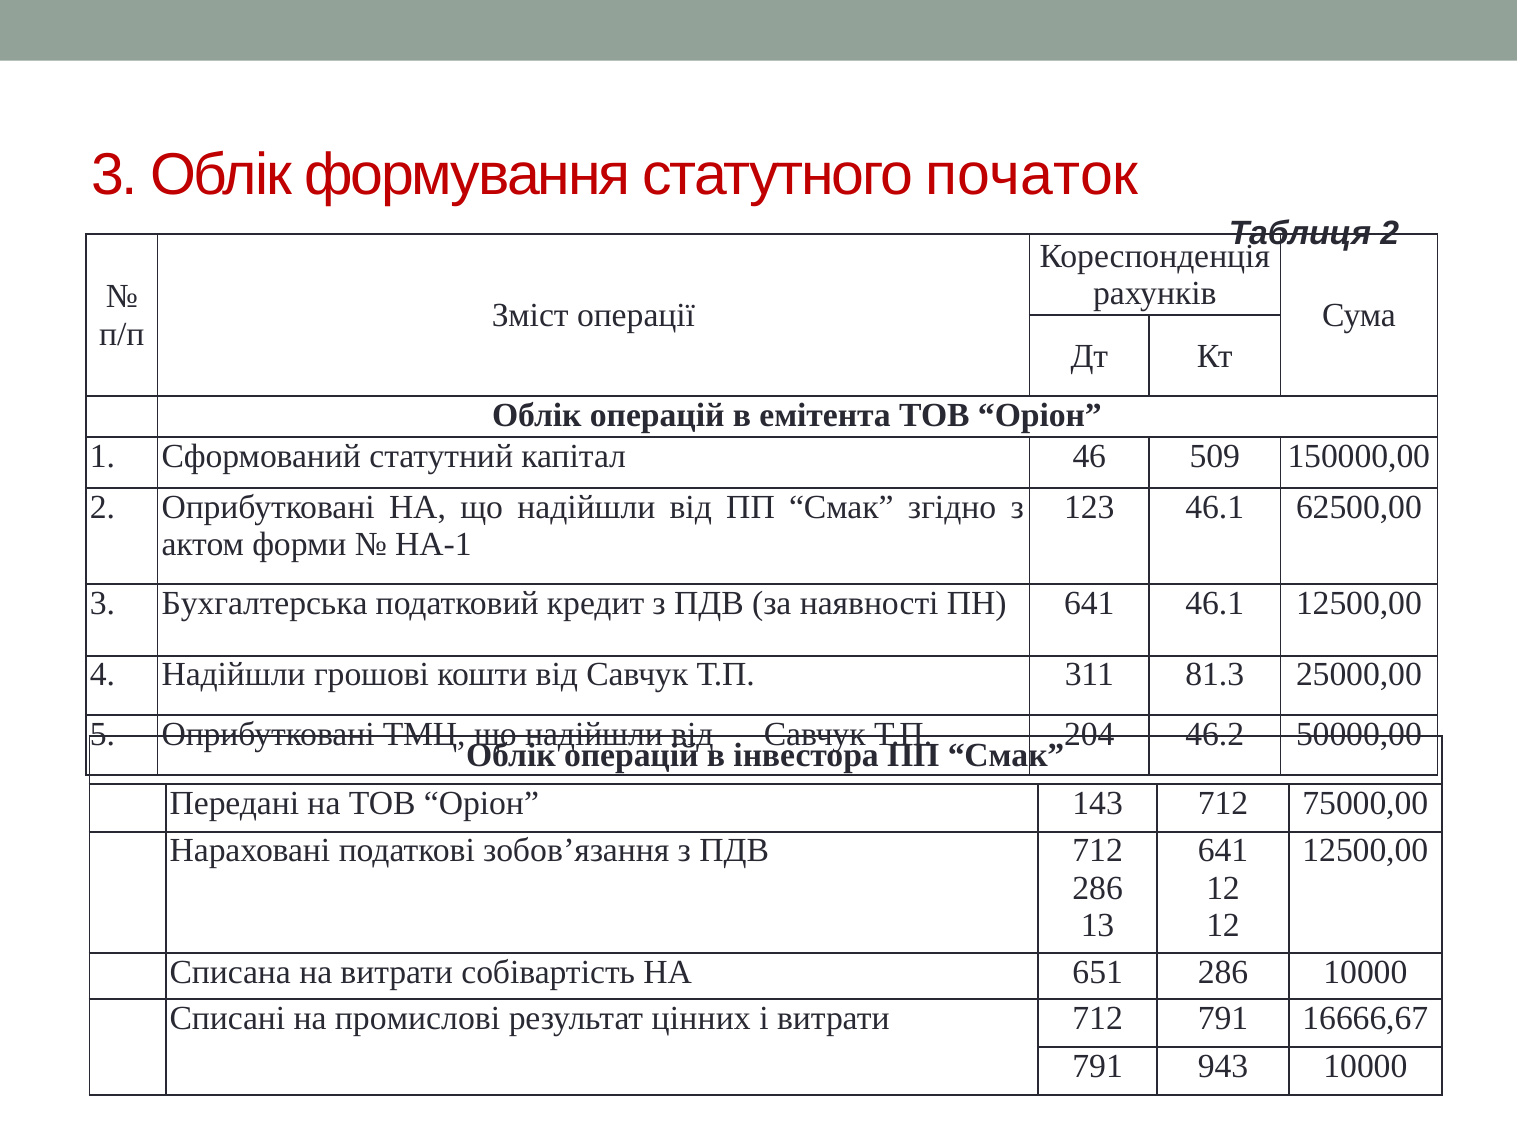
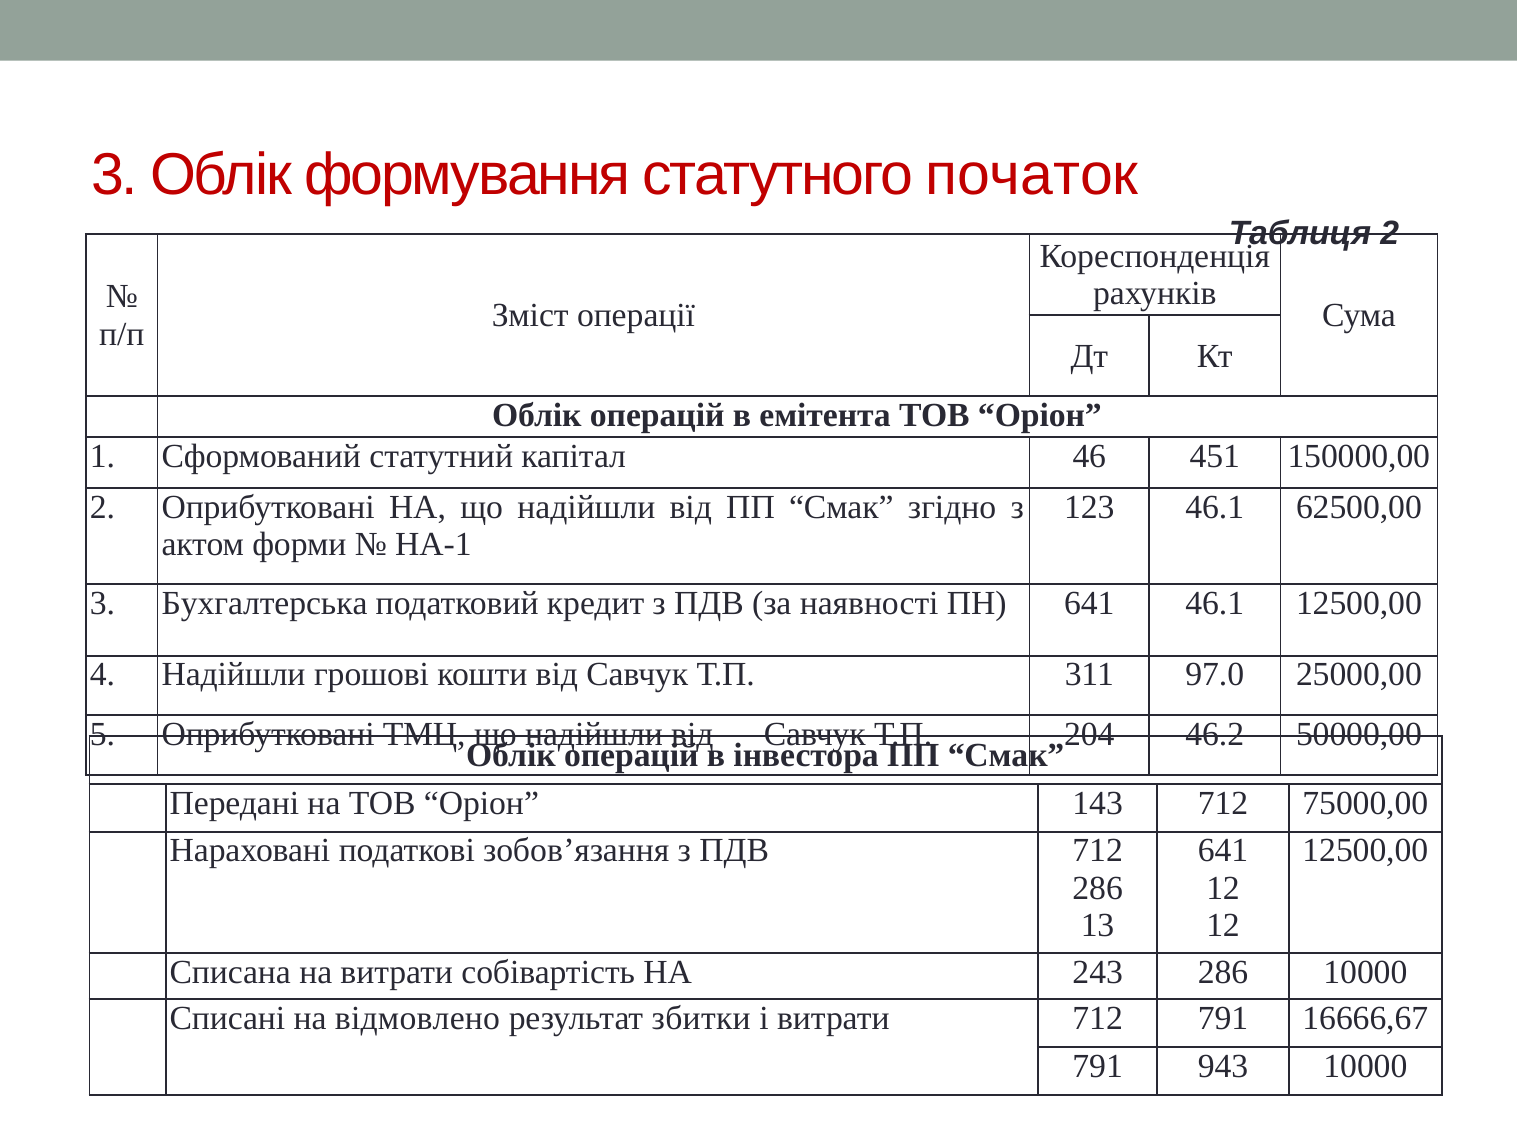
509: 509 -> 451
81.3: 81.3 -> 97.0
651: 651 -> 243
промислові: промислові -> відмовлено
цінних: цінних -> збитки
